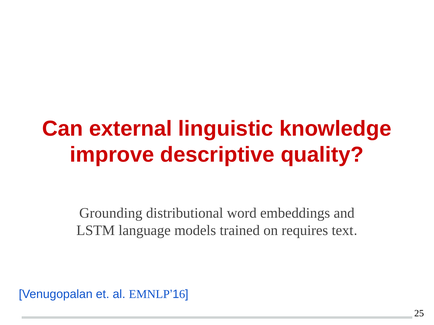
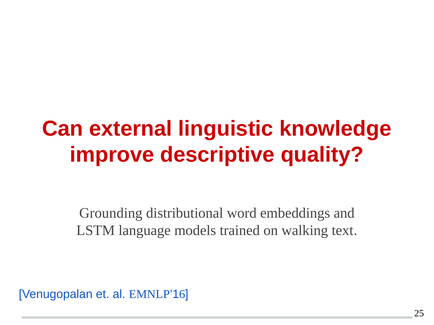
requires: requires -> walking
